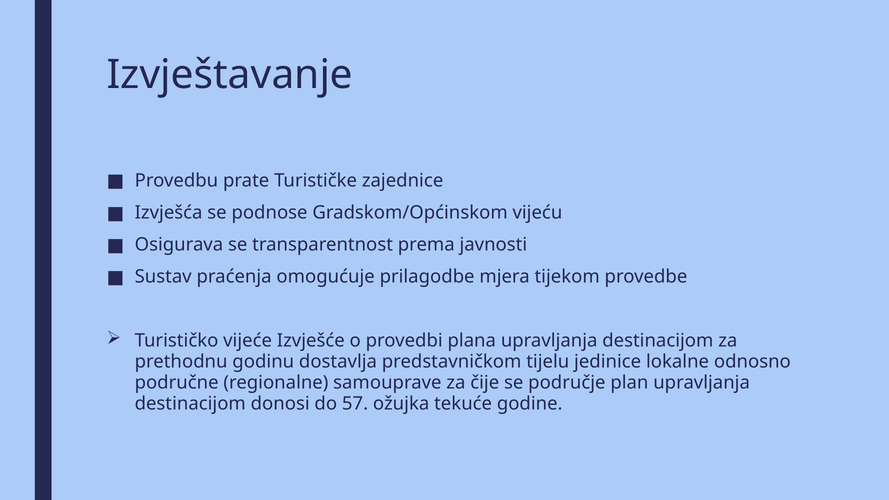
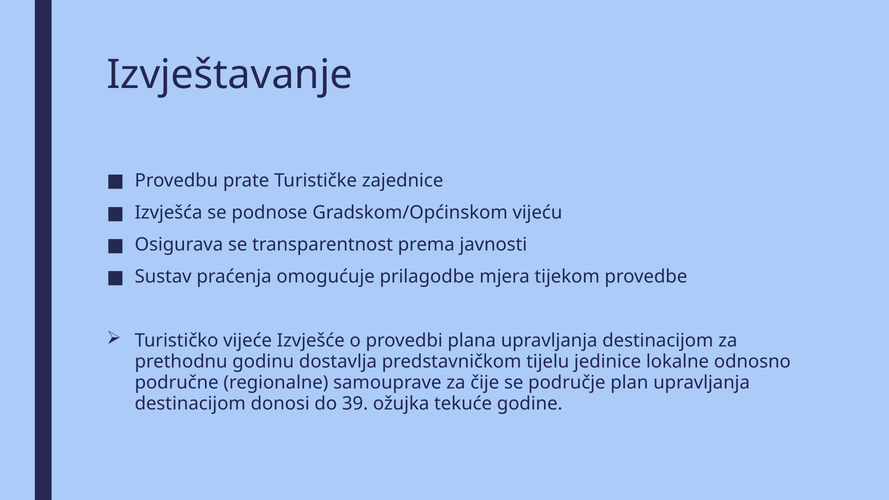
57: 57 -> 39
